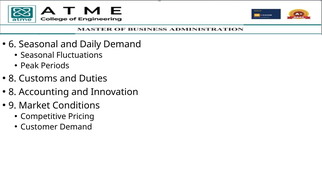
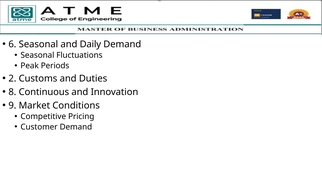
8 at (12, 79): 8 -> 2
Accounting: Accounting -> Continuous
